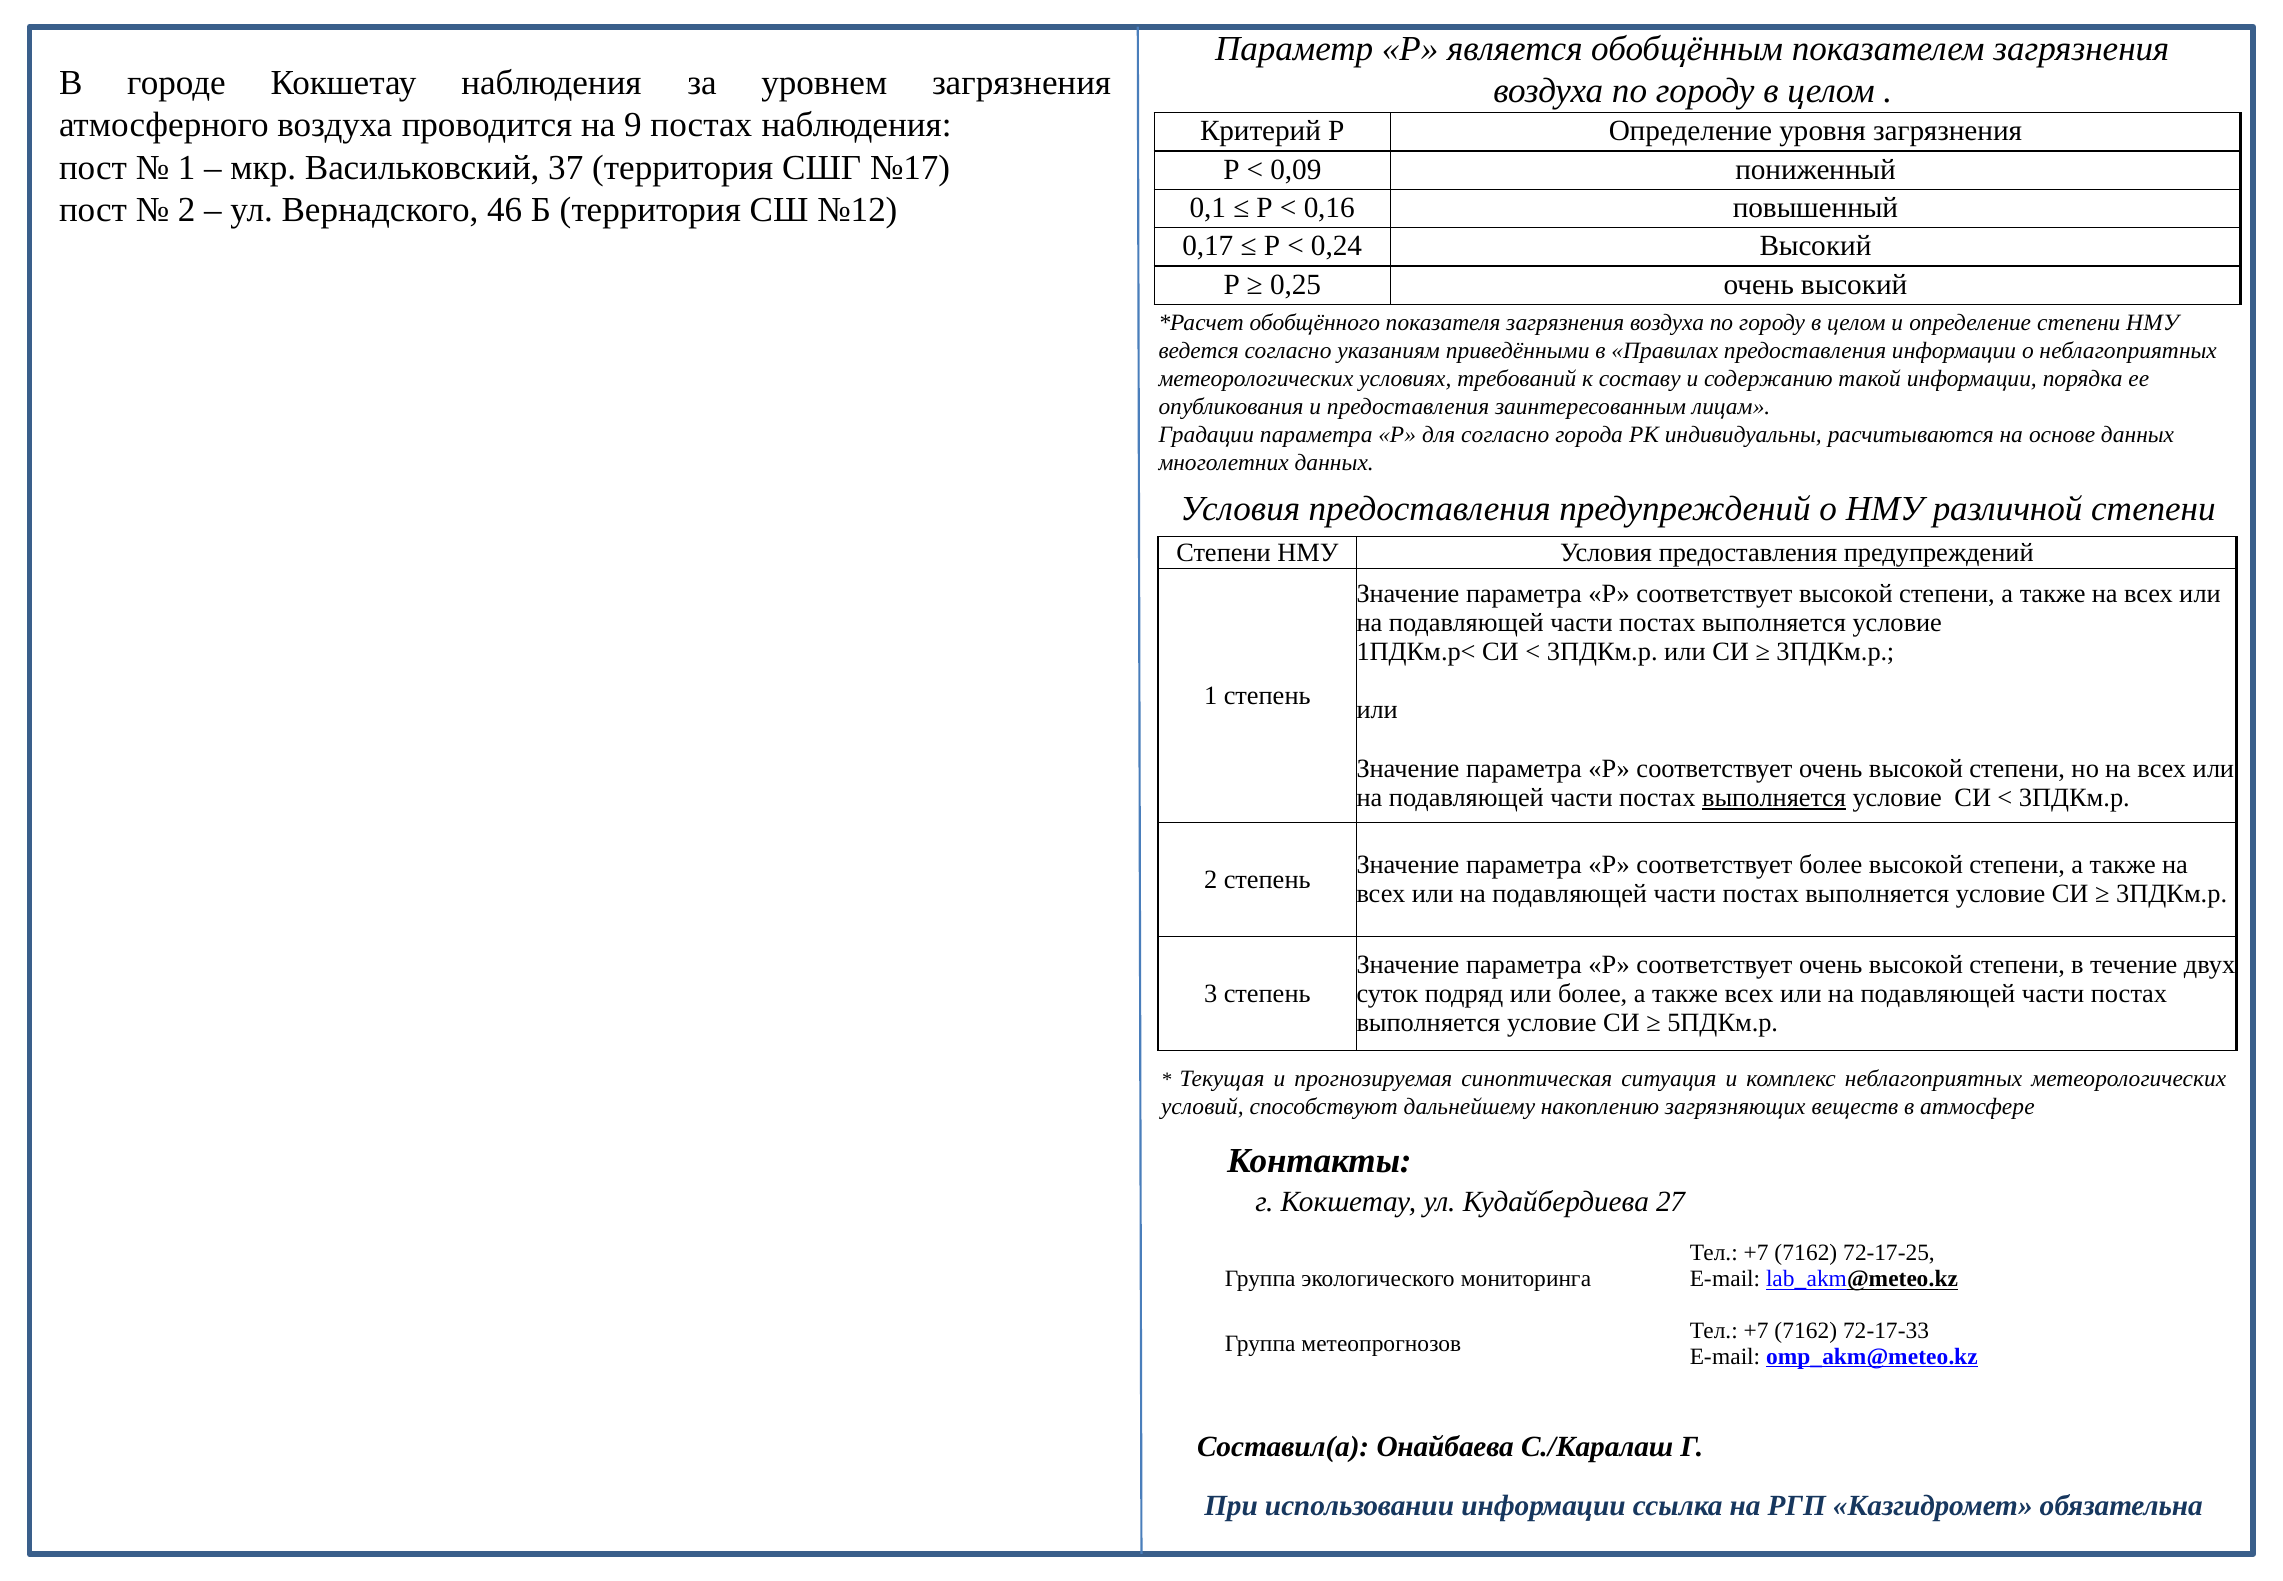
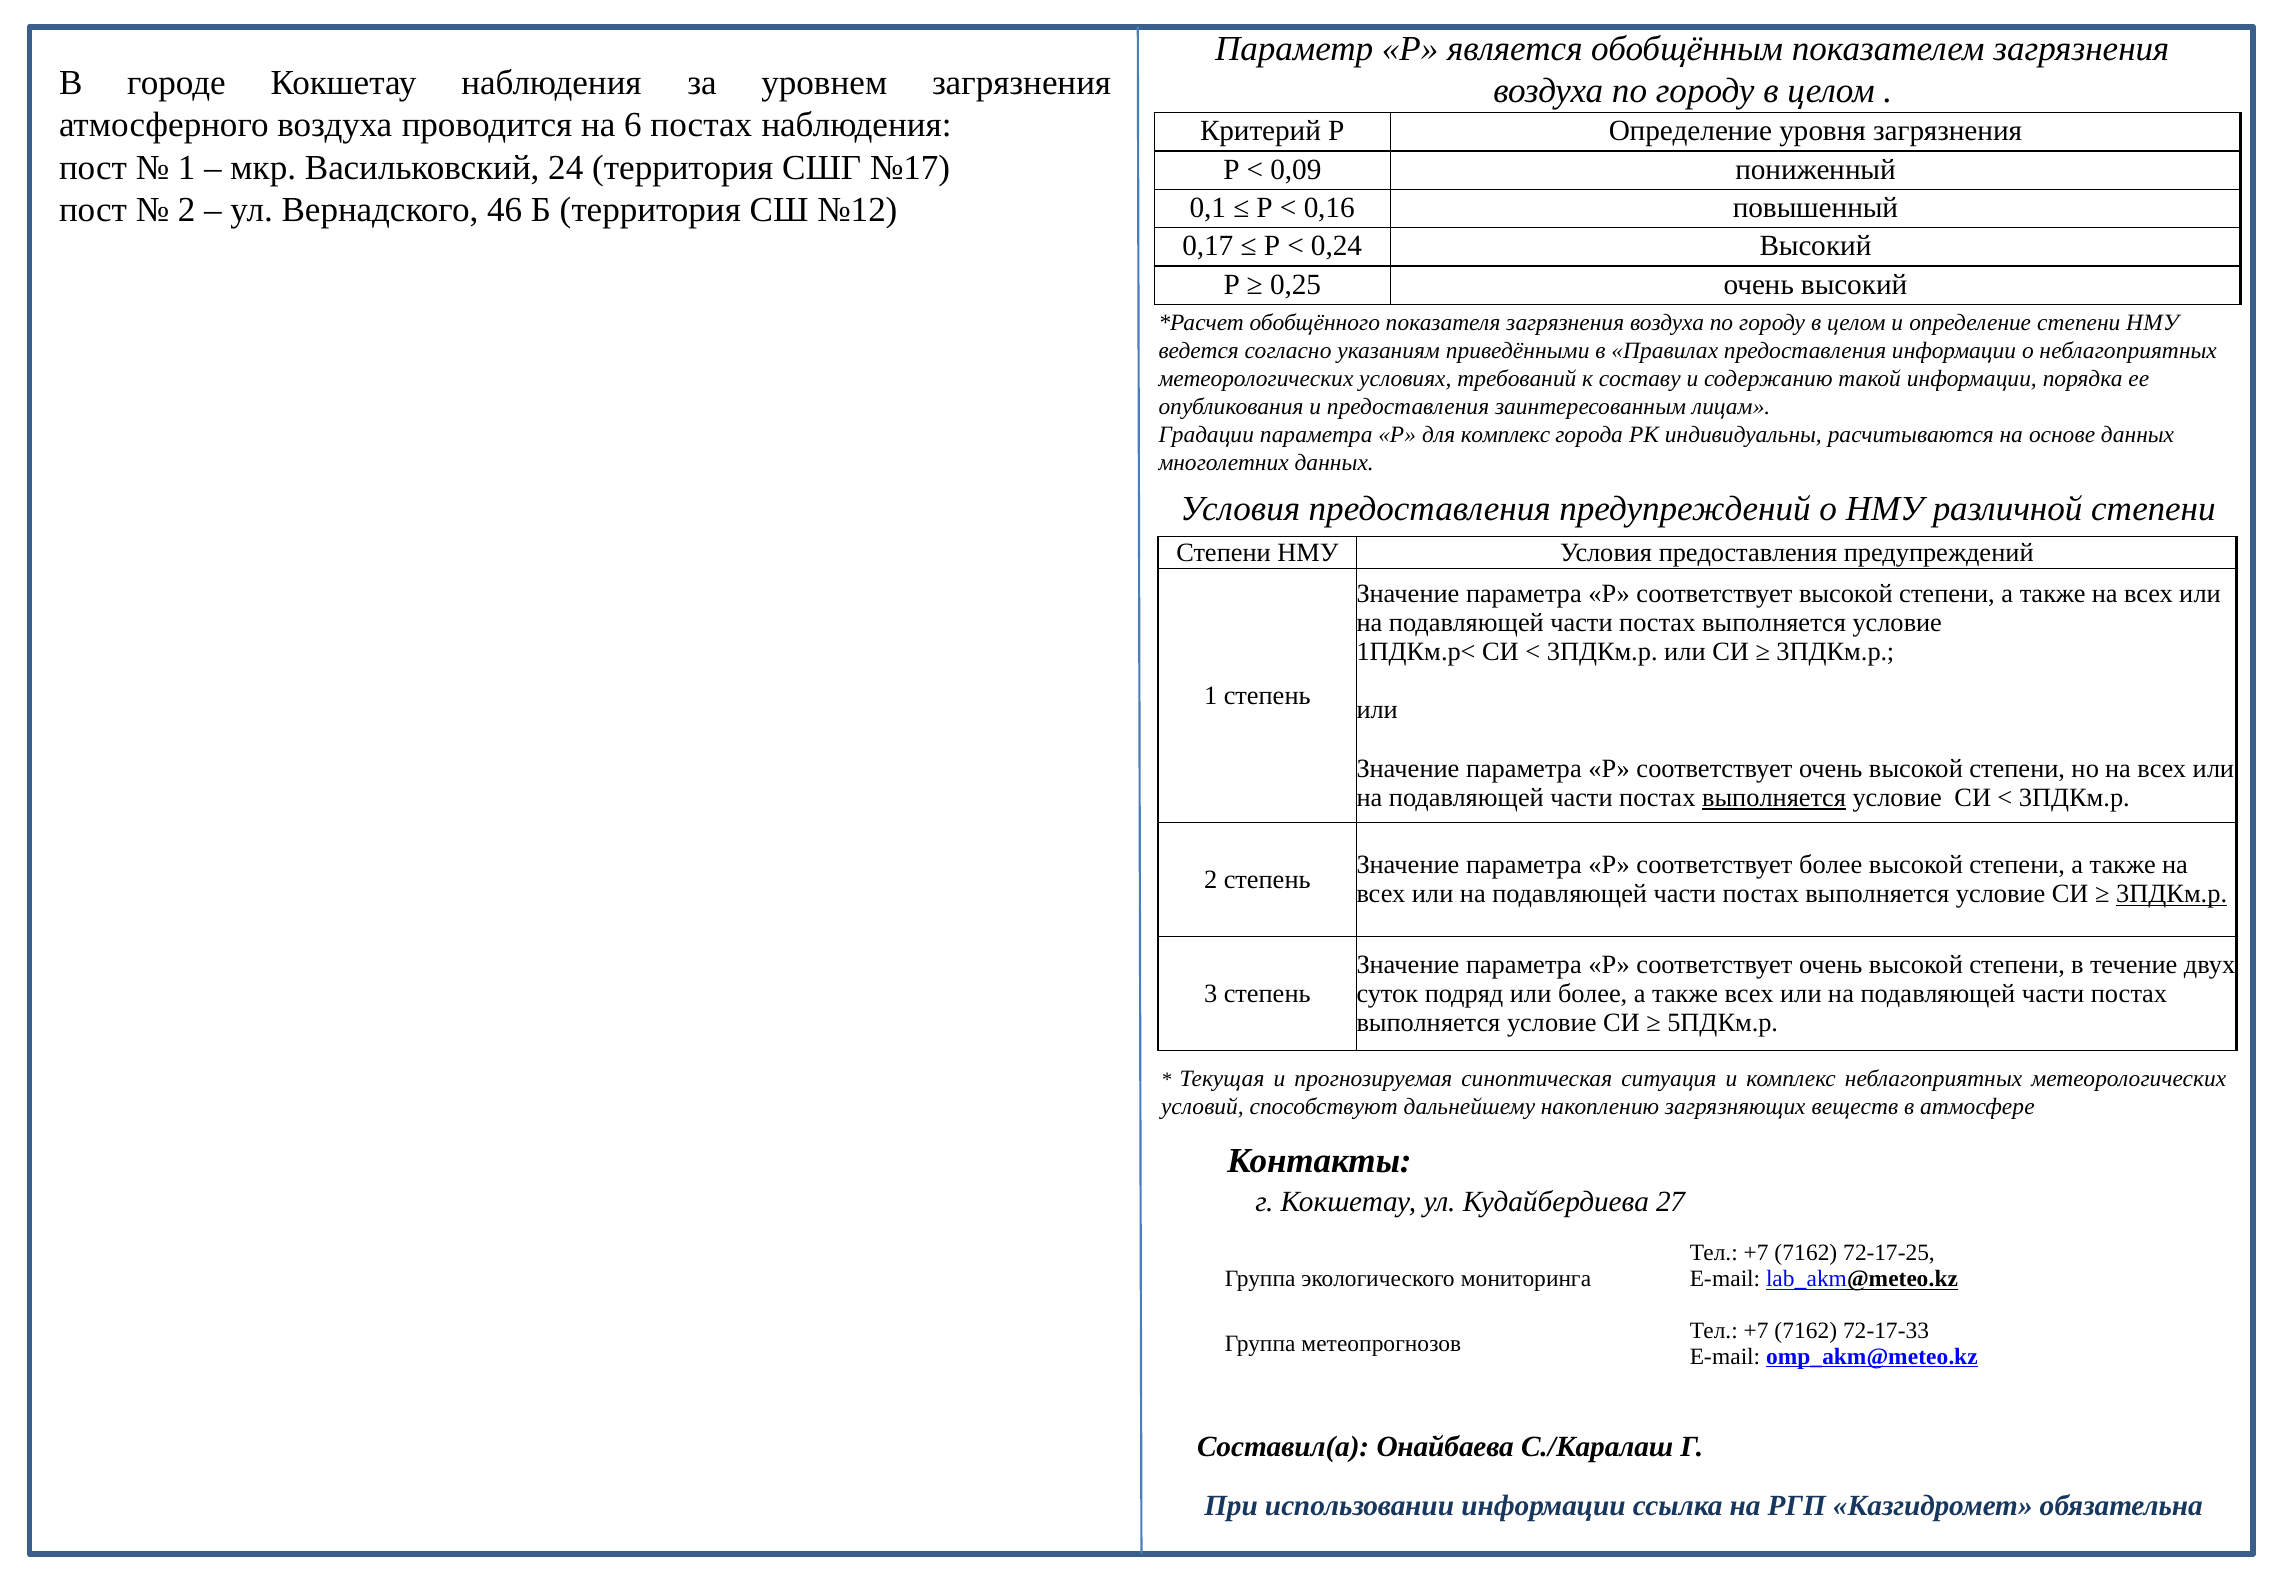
9: 9 -> 6
37: 37 -> 24
для согласно: согласно -> комплекс
3ПДКм.р at (2172, 894) underline: none -> present
